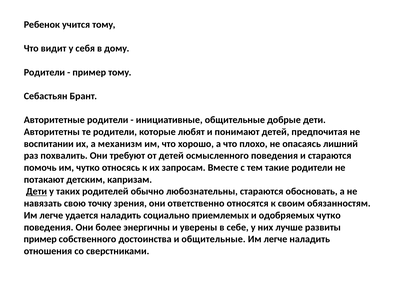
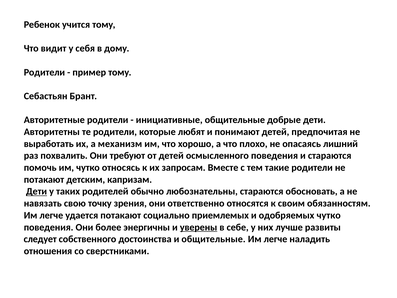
воспитании: воспитании -> выработать
удается наладить: наладить -> потакают
уверены underline: none -> present
пример at (40, 239): пример -> следует
